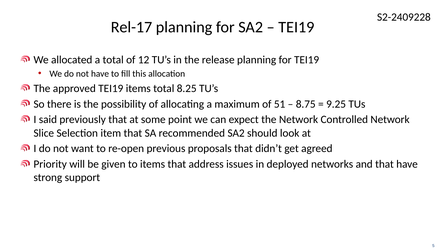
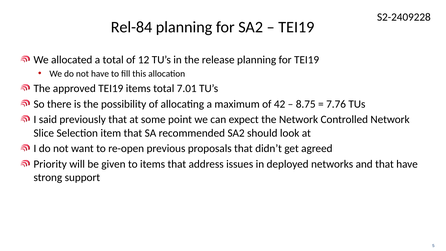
Rel-17: Rel-17 -> Rel-84
8.25: 8.25 -> 7.01
51: 51 -> 42
9.25: 9.25 -> 7.76
